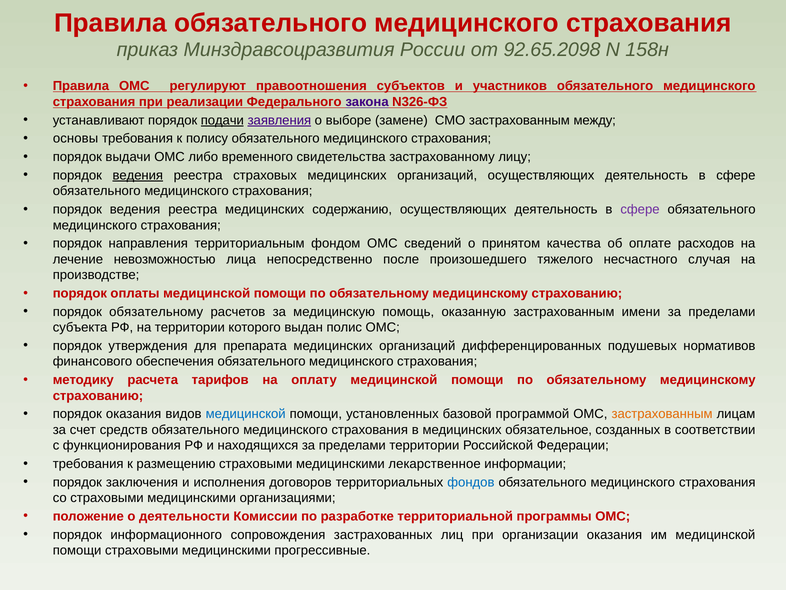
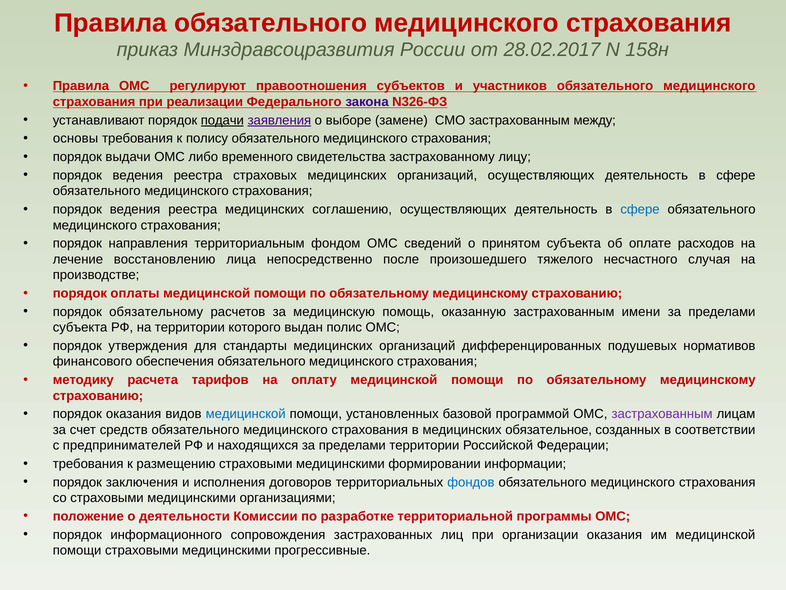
92.65.2098: 92.65.2098 -> 28.02.2017
ведения at (138, 175) underline: present -> none
содержанию: содержанию -> соглашению
сфере at (640, 209) colour: purple -> blue
принятом качества: качества -> субъекта
невозможностью: невозможностью -> восстановлению
препарата: препарата -> стандарты
застрахованным at (662, 414) colour: orange -> purple
функционирования: функционирования -> предпринимателей
лекарственное: лекарственное -> формировании
